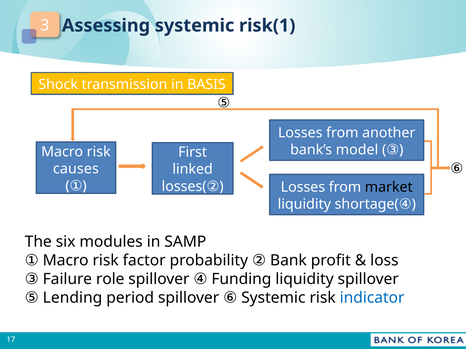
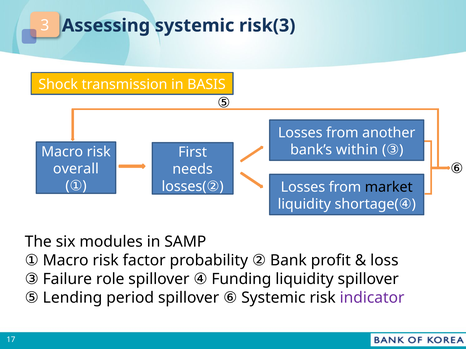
risk(1: risk(1 -> risk(3
model: model -> within
causes: causes -> overall
linked: linked -> needs
indicator colour: blue -> purple
